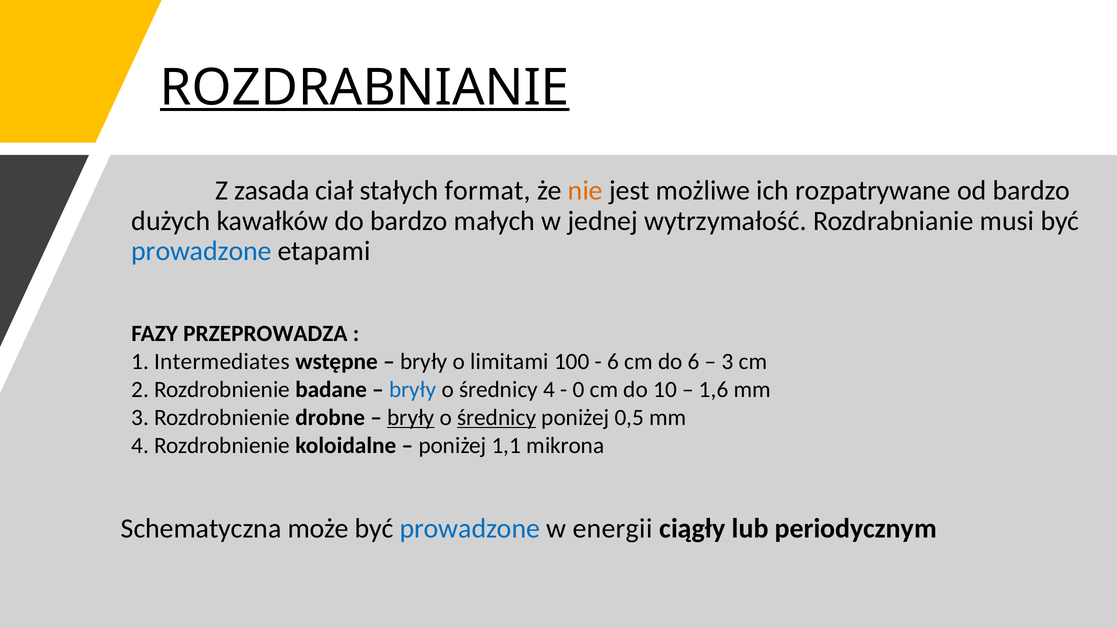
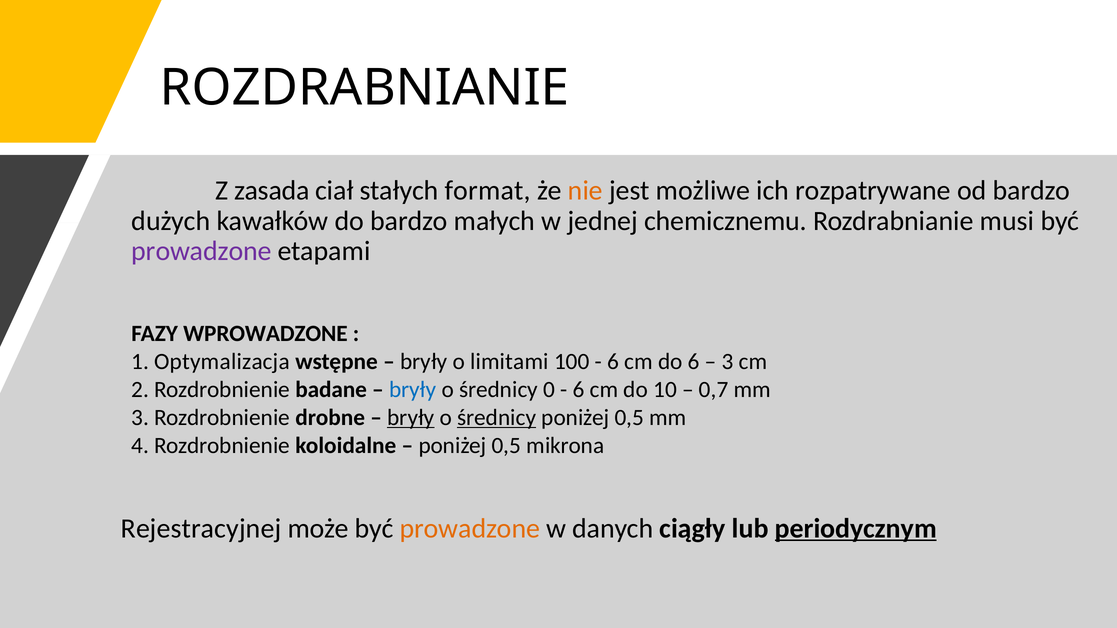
ROZDRABNIANIE at (365, 88) underline: present -> none
wytrzymałość: wytrzymałość -> chemicznemu
prowadzone at (201, 251) colour: blue -> purple
PRZEPROWADZA: PRZEPROWADZA -> WPROWADZONE
Intermediates: Intermediates -> Optymalizacja
średnicy 4: 4 -> 0
0 at (579, 390): 0 -> 6
1,6: 1,6 -> 0,7
1,1 at (506, 446): 1,1 -> 0,5
Schematyczna: Schematyczna -> Rejestracyjnej
prowadzone at (470, 529) colour: blue -> orange
energii: energii -> danych
periodycznym underline: none -> present
